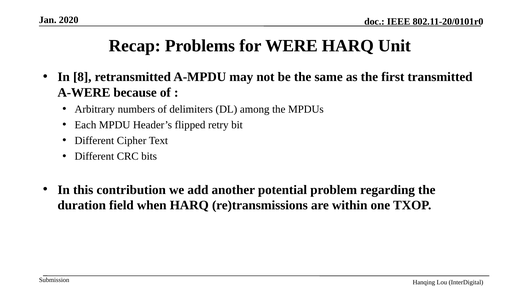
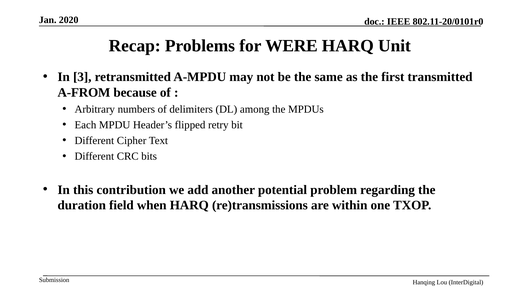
8: 8 -> 3
A-WERE: A-WERE -> A-FROM
